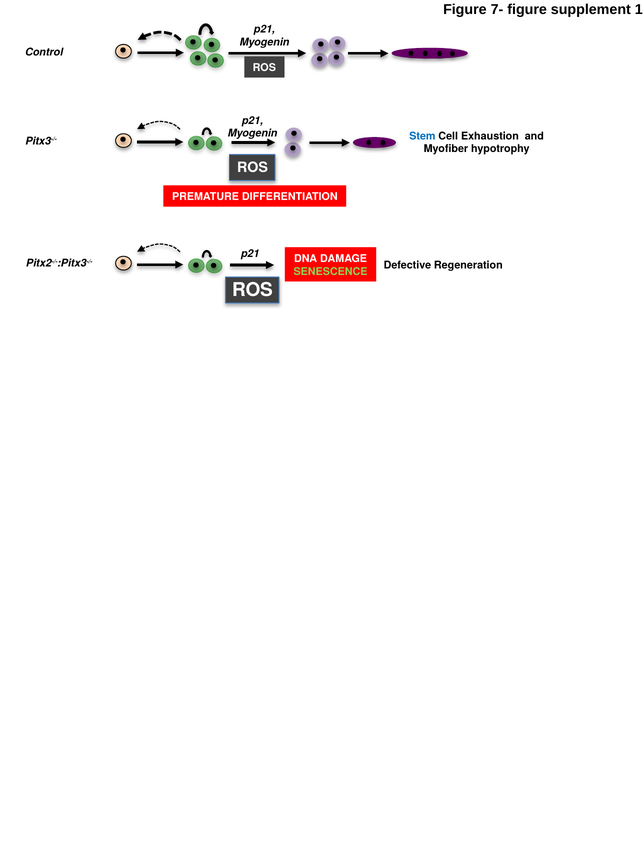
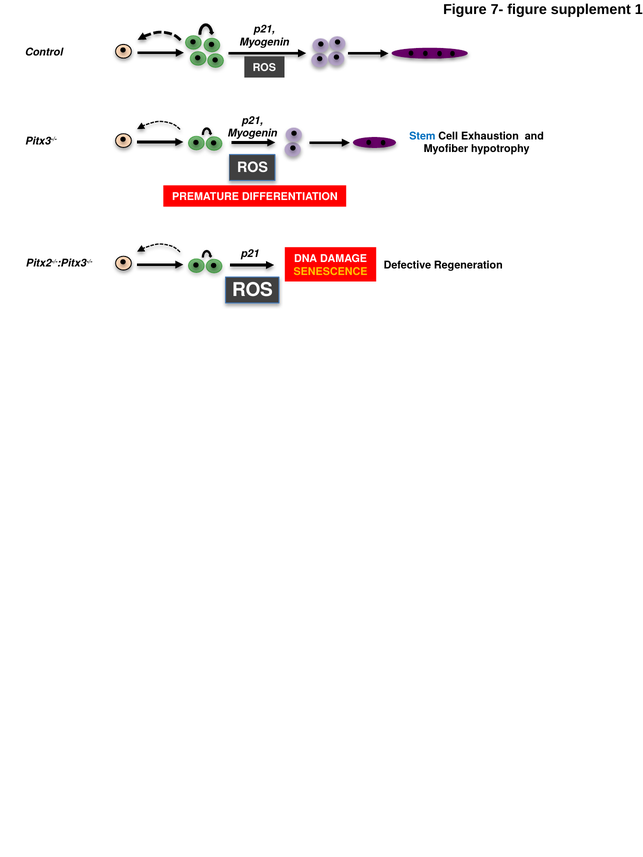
SENESCENCE colour: light green -> yellow
